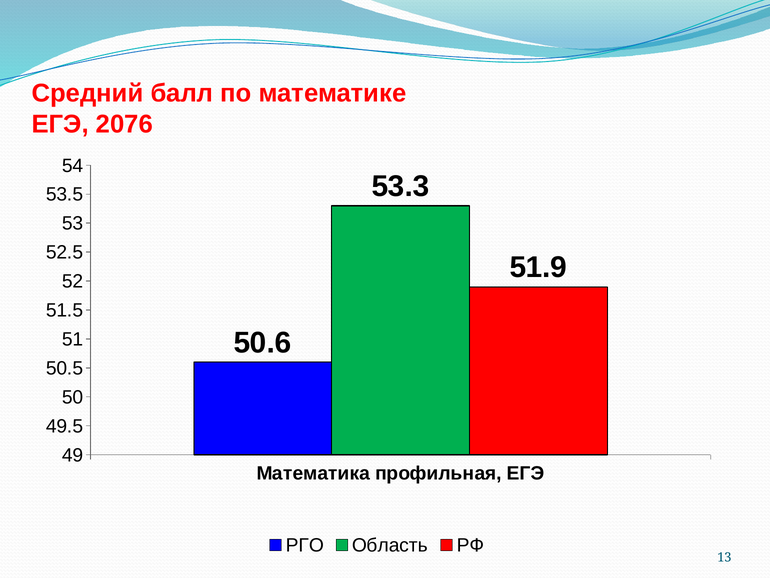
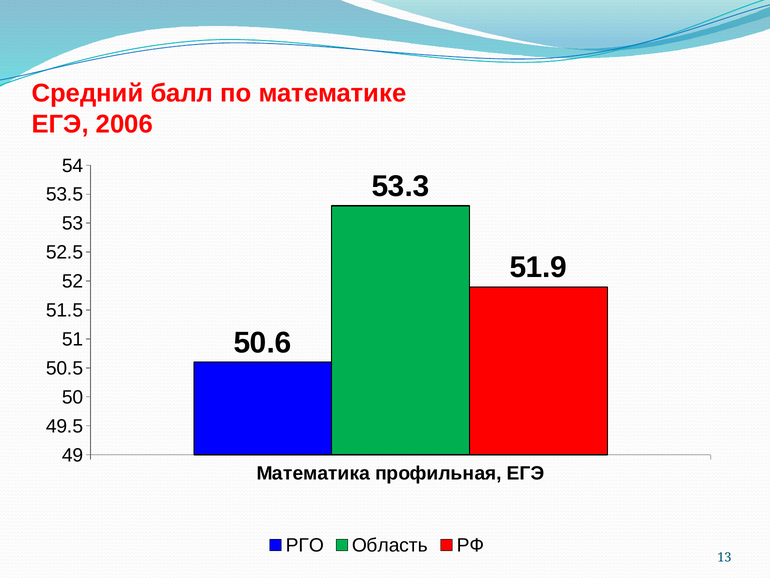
2076: 2076 -> 2006
